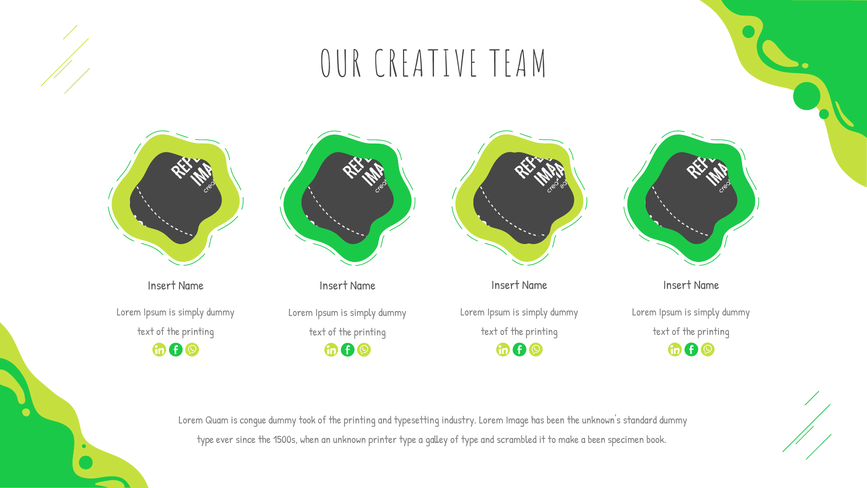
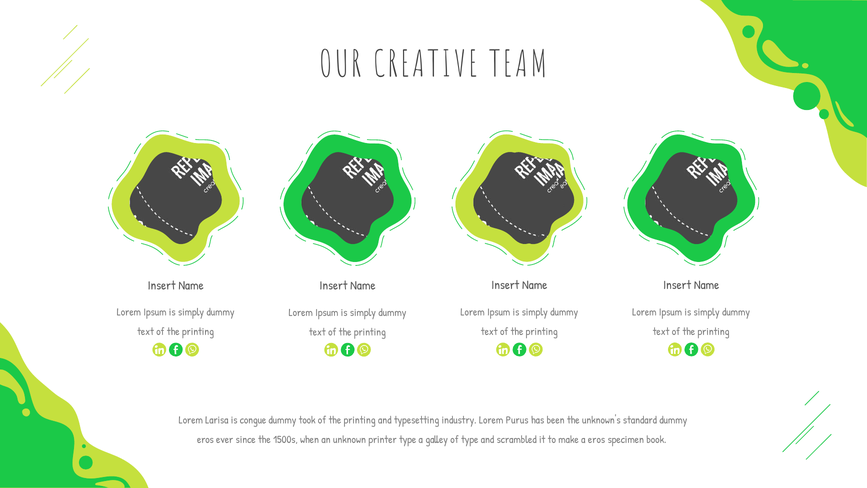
Quam: Quam -> Larisa
Image: Image -> Purus
type at (205, 439): type -> eros
a been: been -> eros
